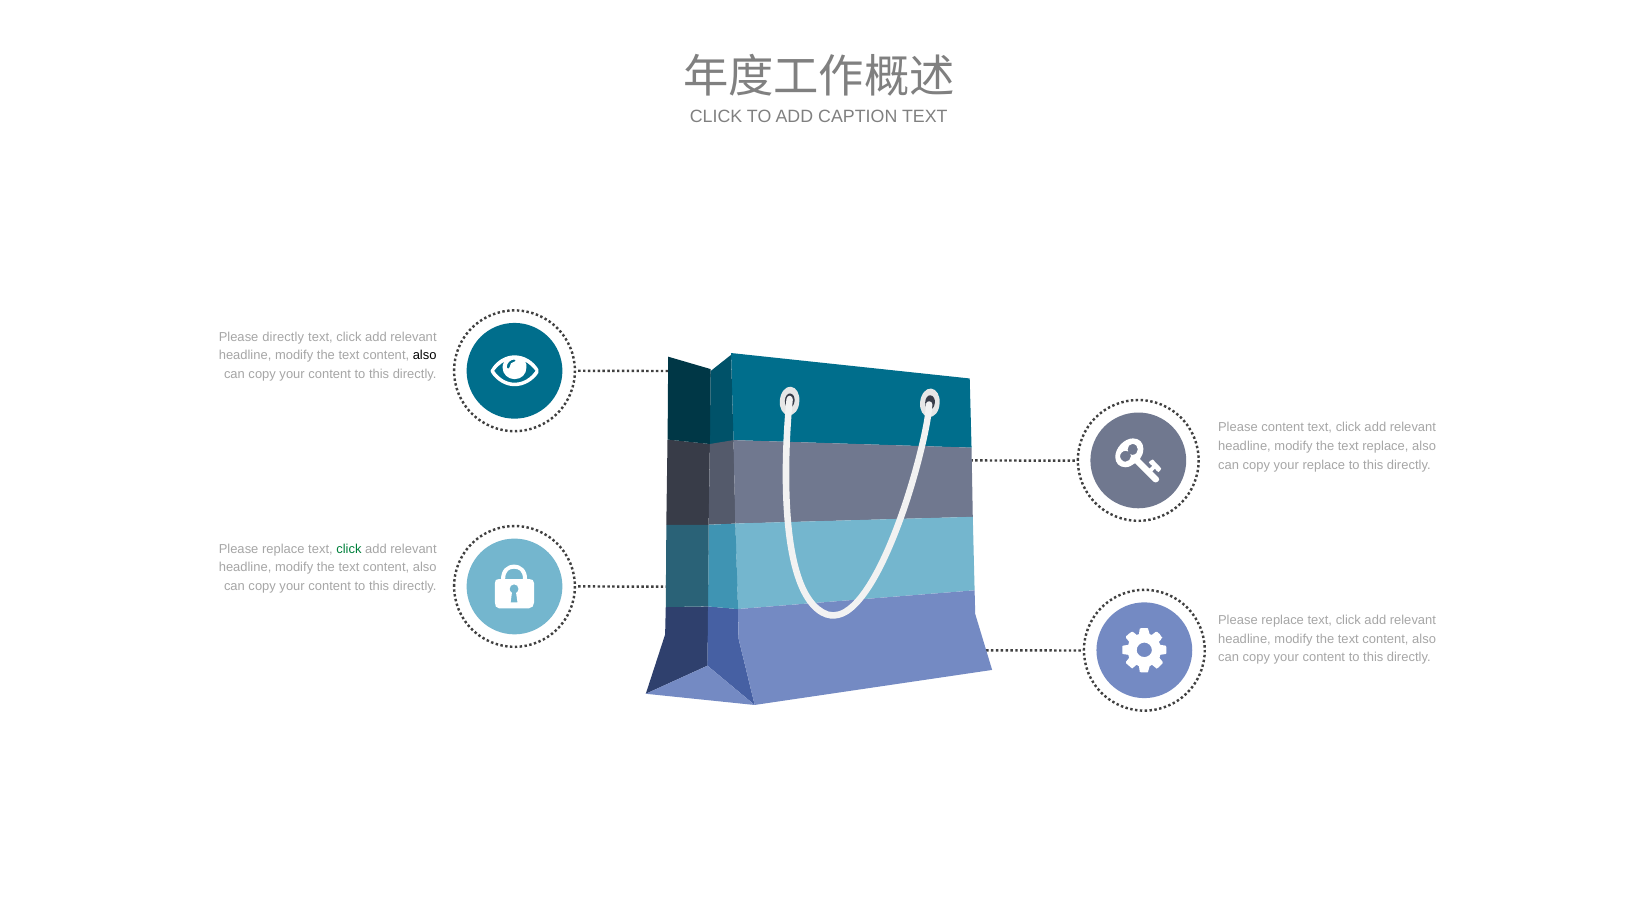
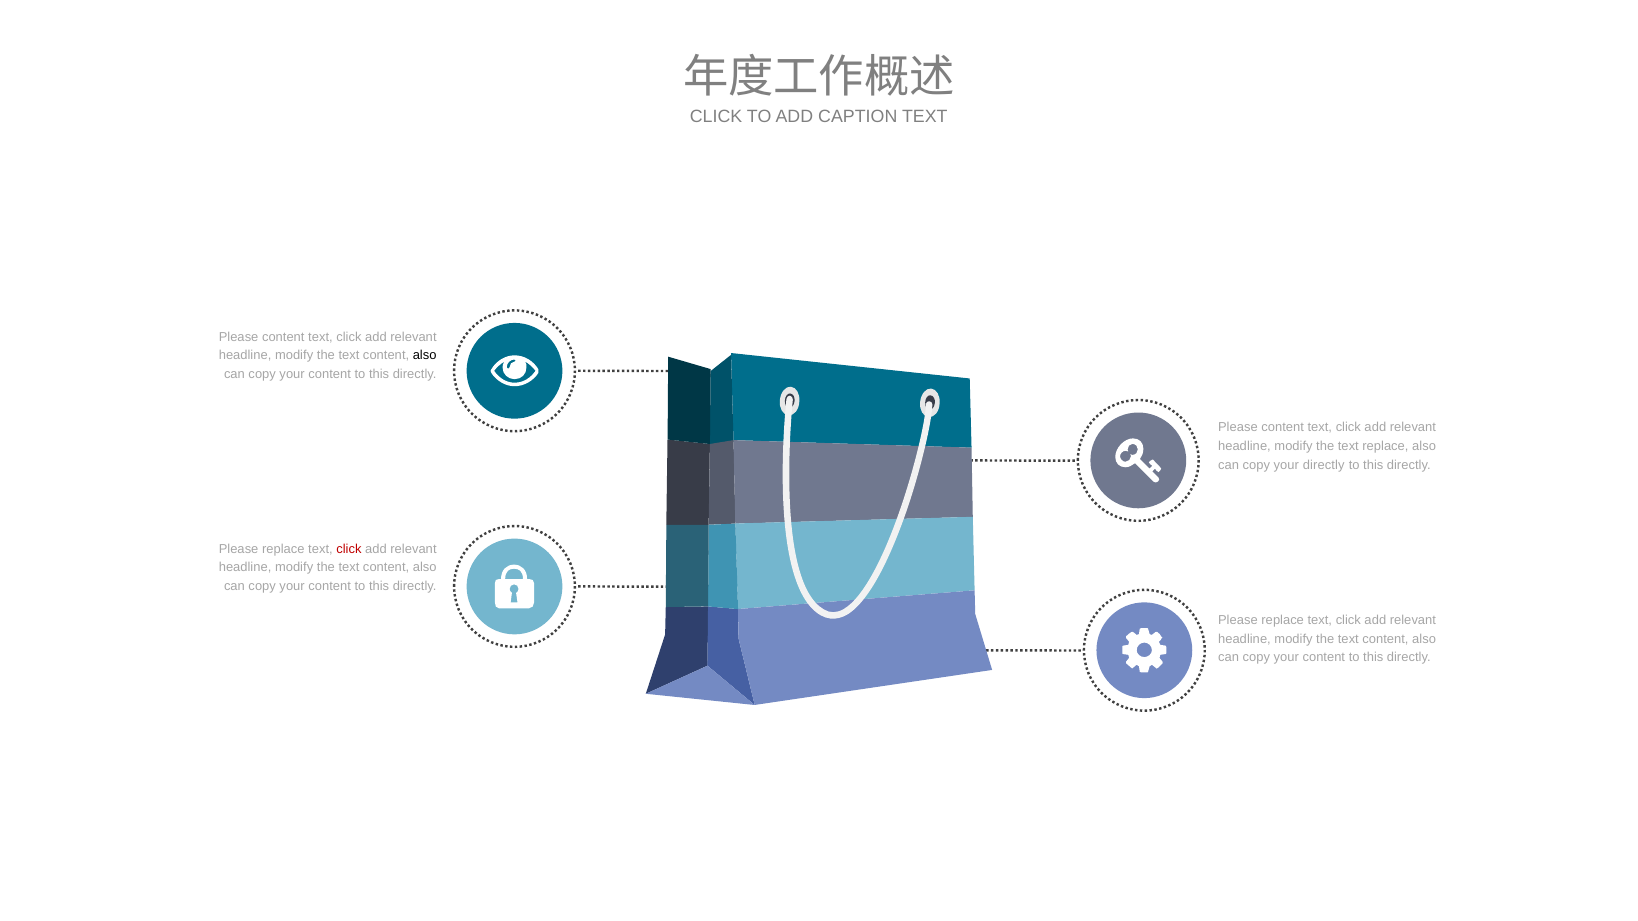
directly at (283, 337): directly -> content
your replace: replace -> directly
click at (349, 549) colour: green -> red
